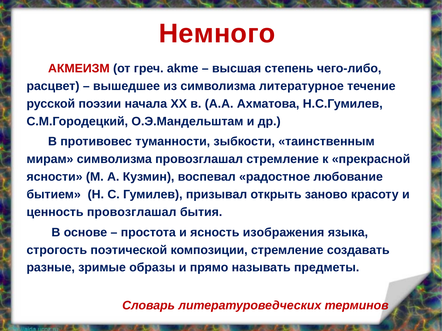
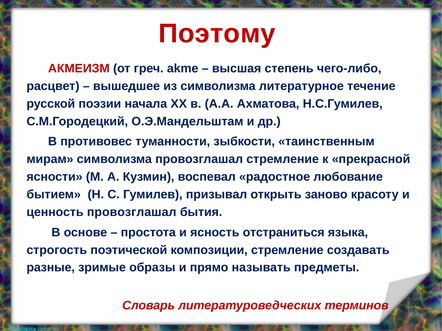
Немного: Немного -> Поэтому
изображения: изображения -> отстраниться
